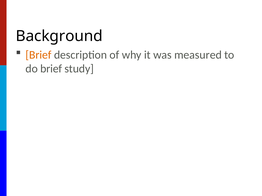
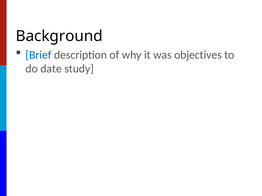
Brief at (38, 55) colour: orange -> blue
measured: measured -> objectives
do brief: brief -> date
